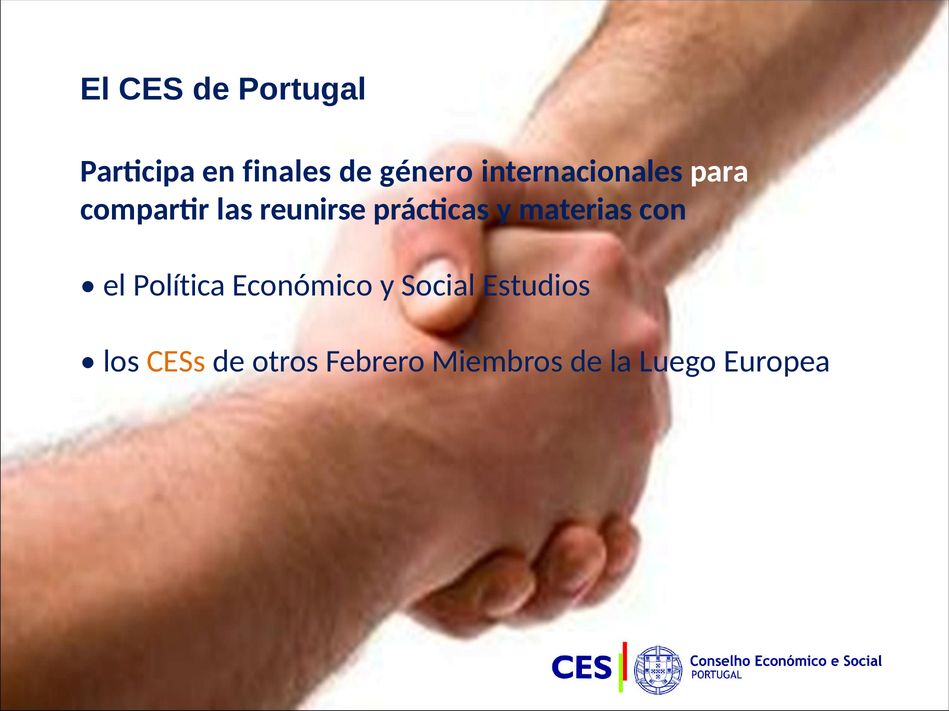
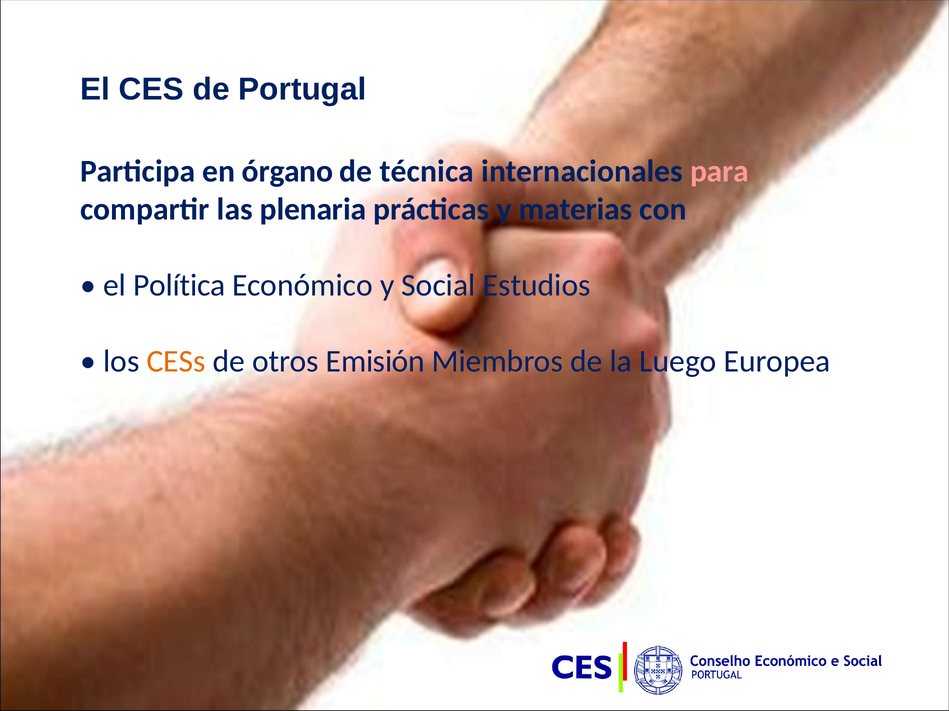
finales: finales -> órgano
género: género -> técnica
para colour: white -> pink
reunirse: reunirse -> plenaria
Febrero: Febrero -> Emisión
